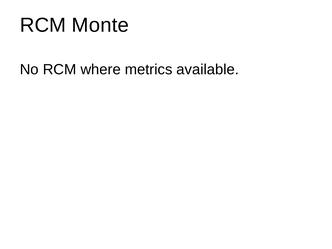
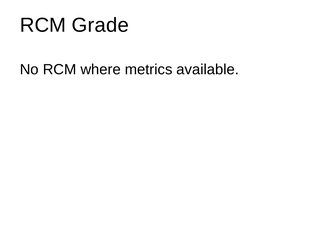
Monte: Monte -> Grade
